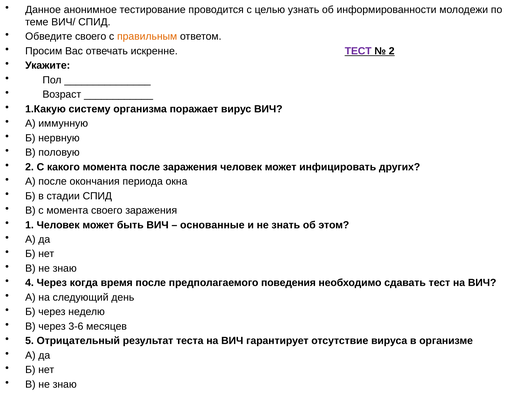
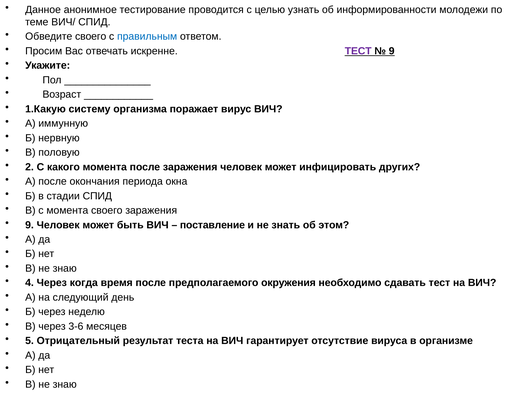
правильным colour: orange -> blue
2 at (392, 51): 2 -> 9
1 at (30, 225): 1 -> 9
основанные: основанные -> поставление
поведения: поведения -> окружения
